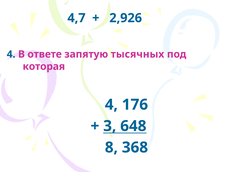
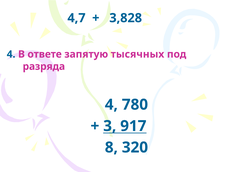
2,926: 2,926 -> 3,828
которая: которая -> разряда
176: 176 -> 780
648: 648 -> 917
368: 368 -> 320
